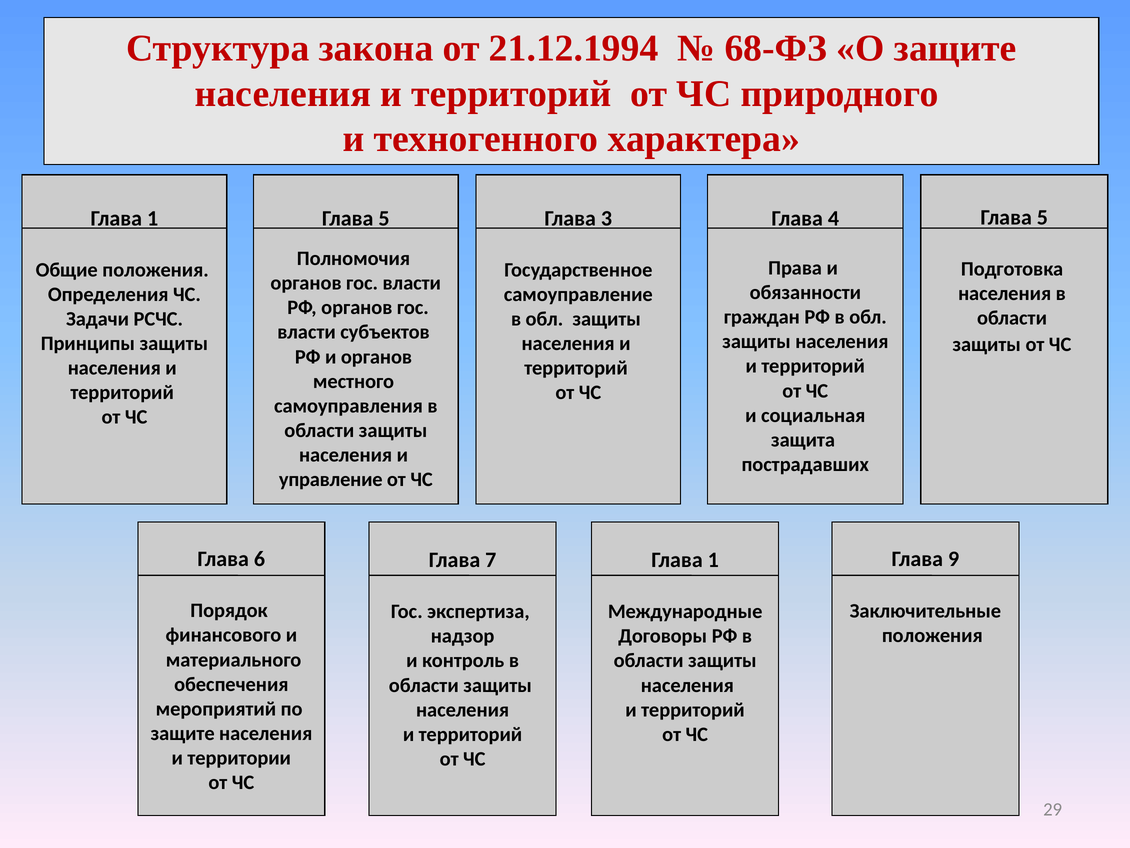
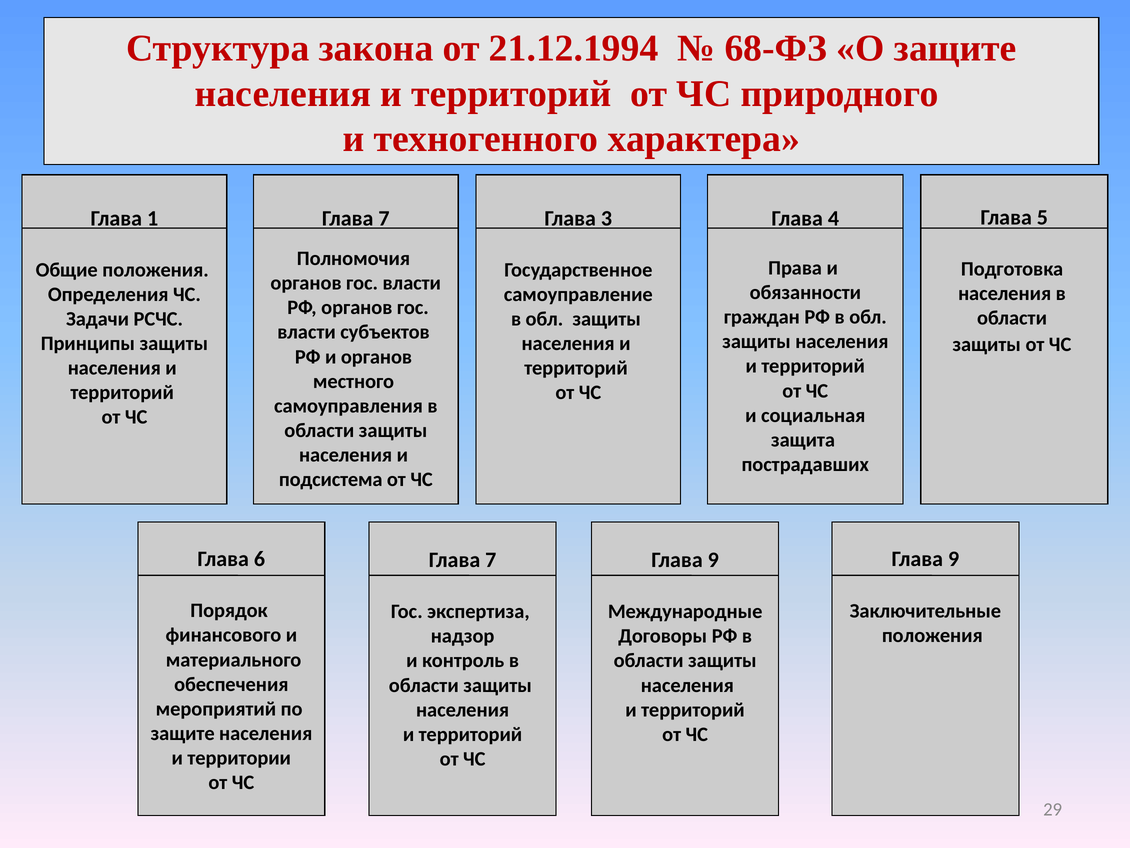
5 at (384, 218): 5 -> 7
управление: управление -> подсистема
1 at (713, 560): 1 -> 9
